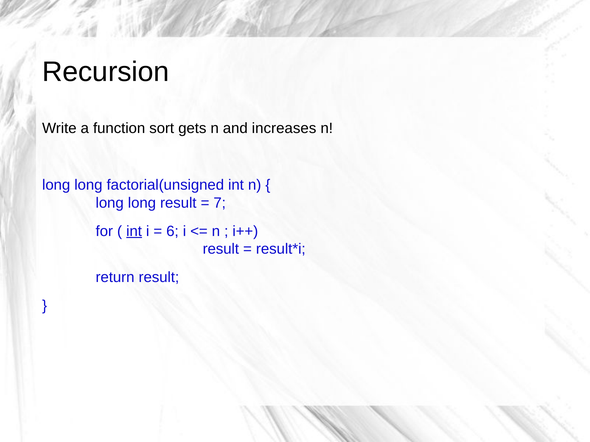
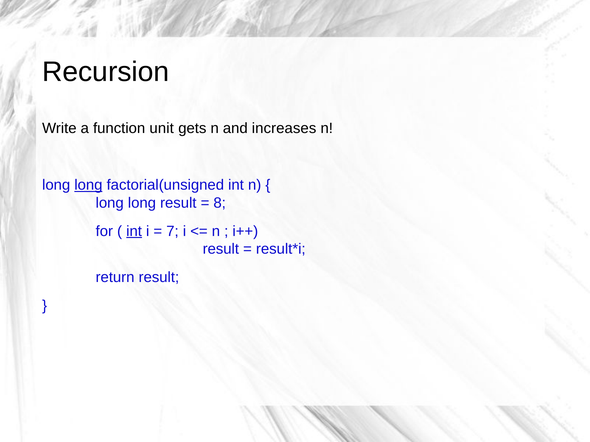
sort: sort -> unit
long at (88, 185) underline: none -> present
7: 7 -> 8
6: 6 -> 7
